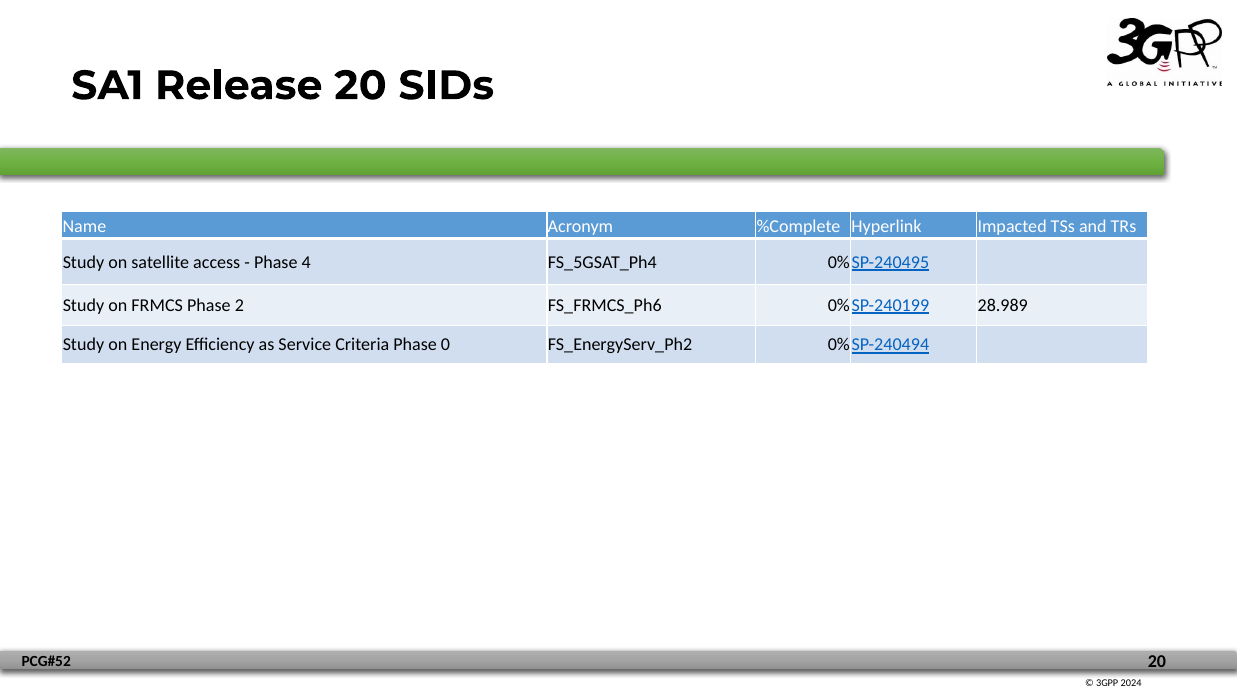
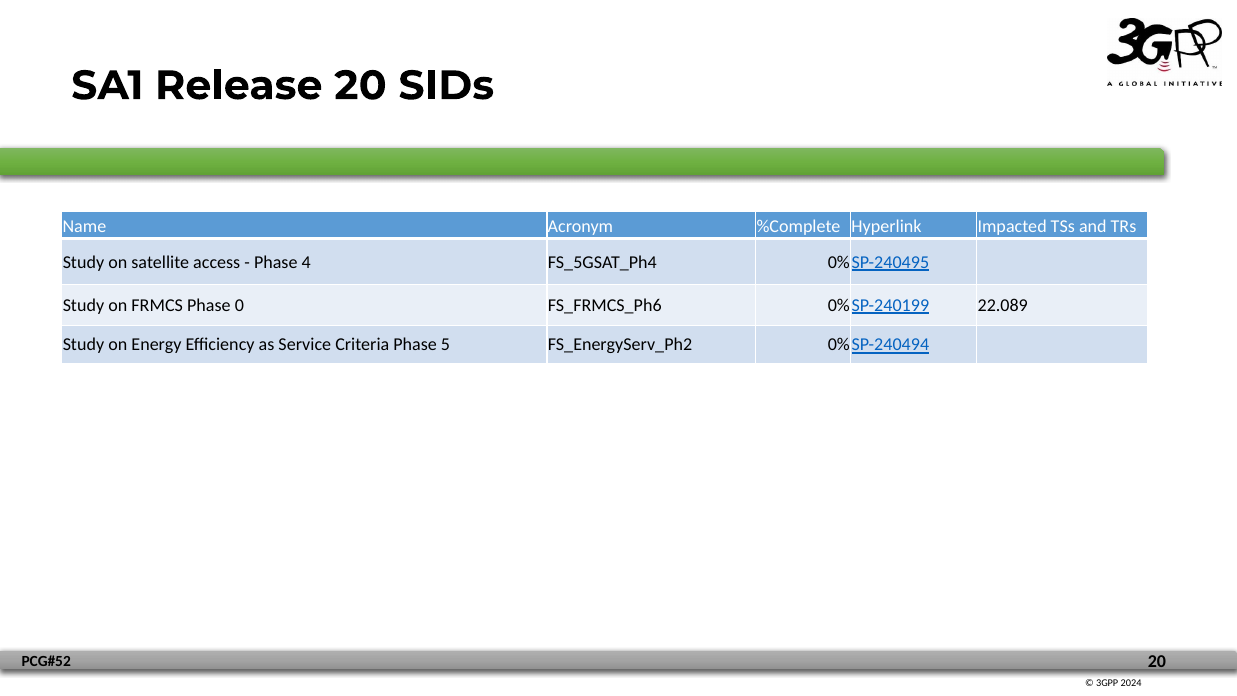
2: 2 -> 0
28.989: 28.989 -> 22.089
0: 0 -> 5
